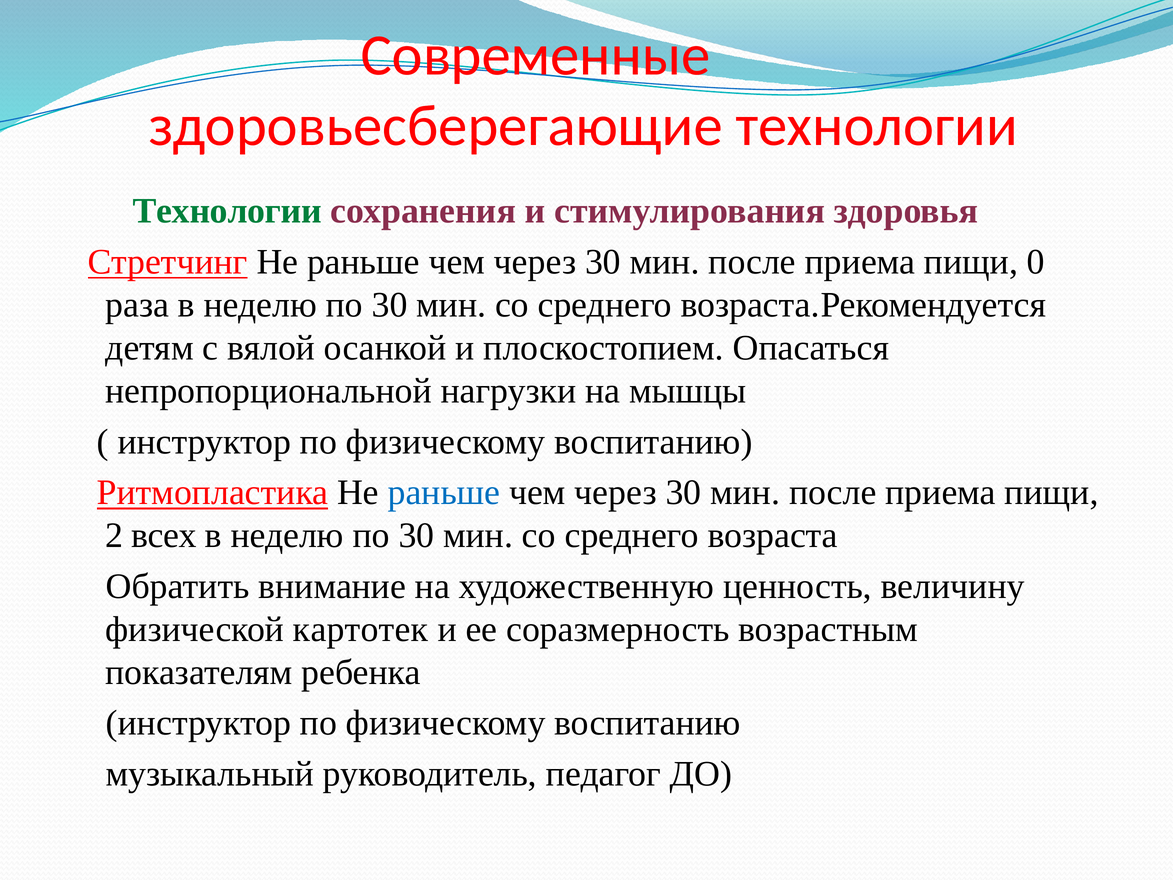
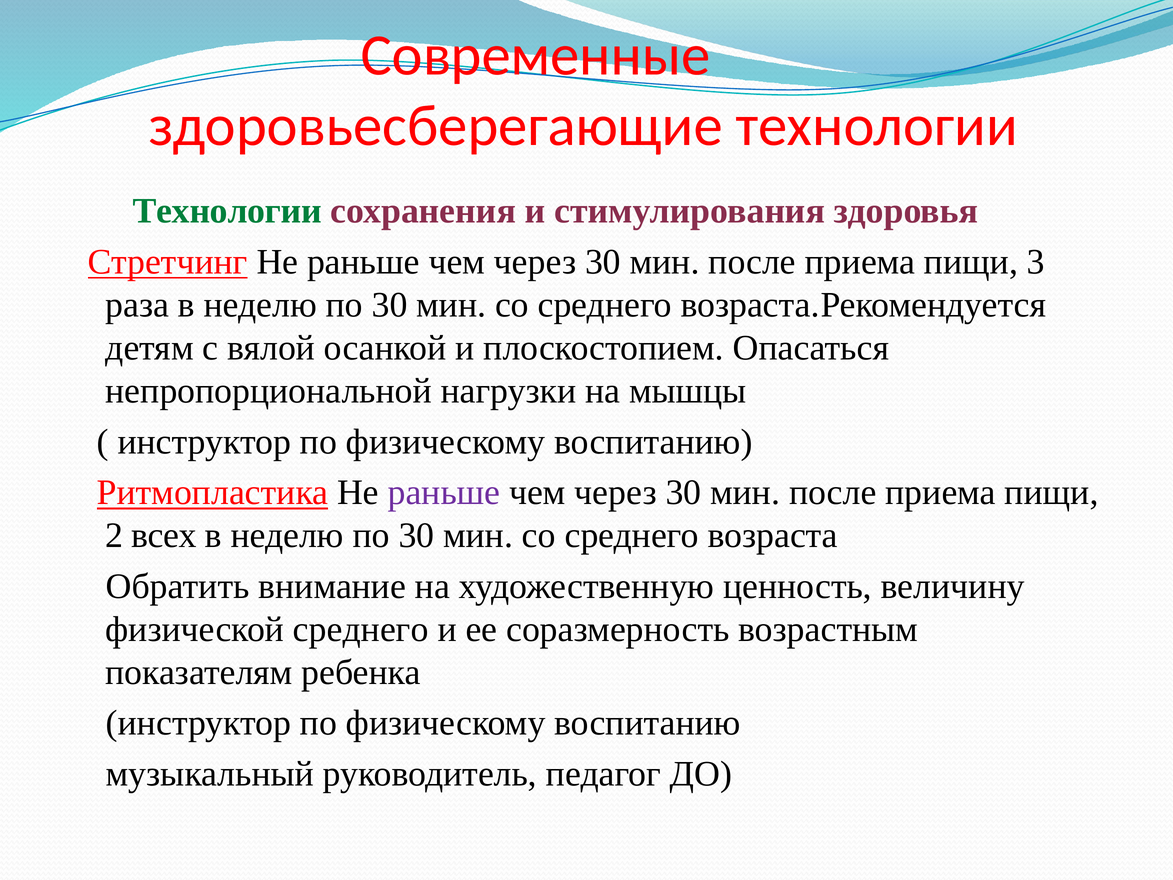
0: 0 -> 3
раньше at (444, 492) colour: blue -> purple
физической картотек: картотек -> среднего
